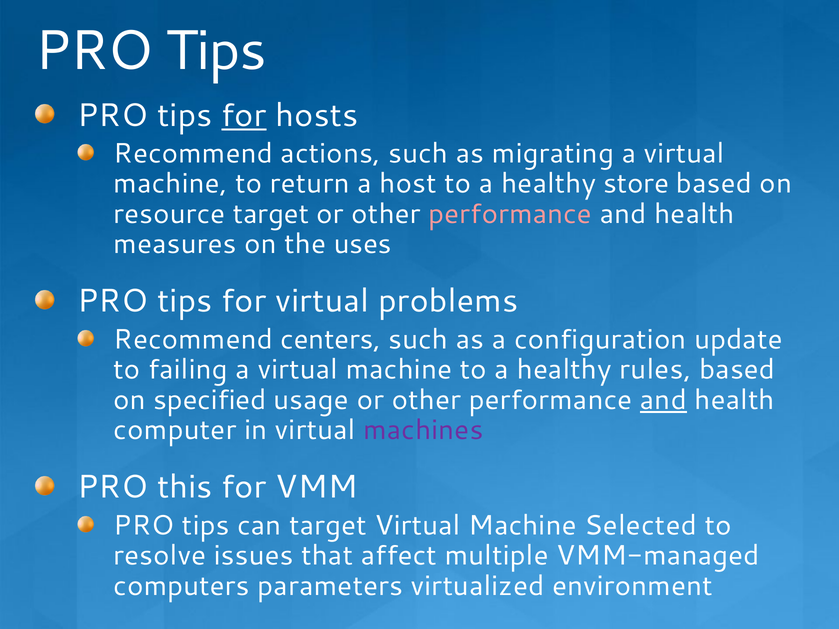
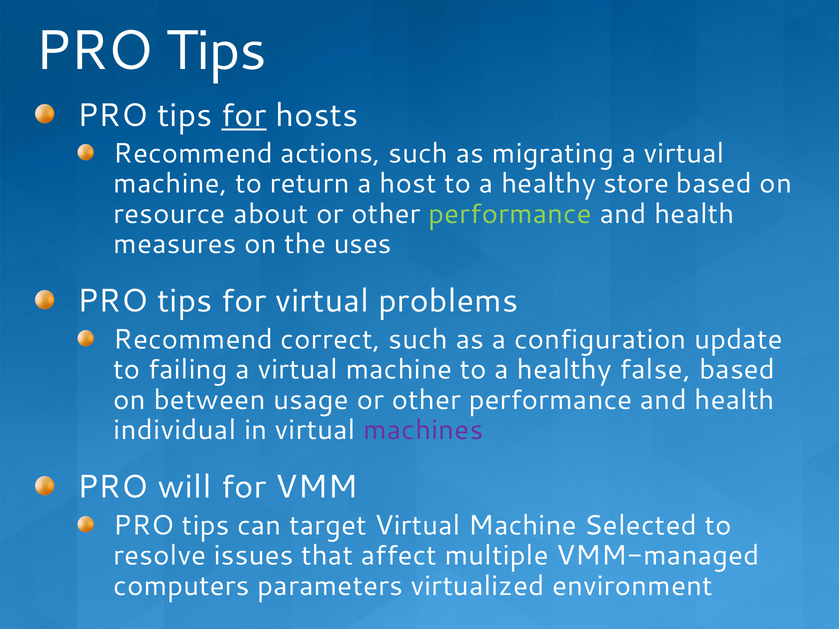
resource target: target -> about
performance at (510, 214) colour: pink -> light green
centers: centers -> correct
rules: rules -> false
specified: specified -> between
and at (663, 400) underline: present -> none
computer: computer -> individual
this: this -> will
